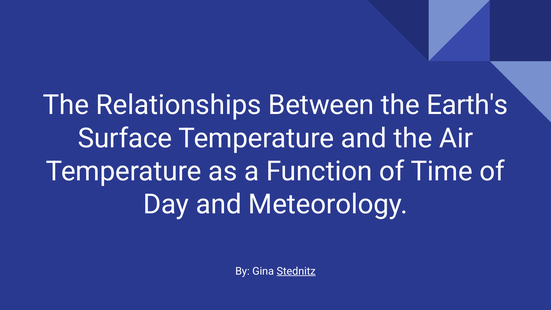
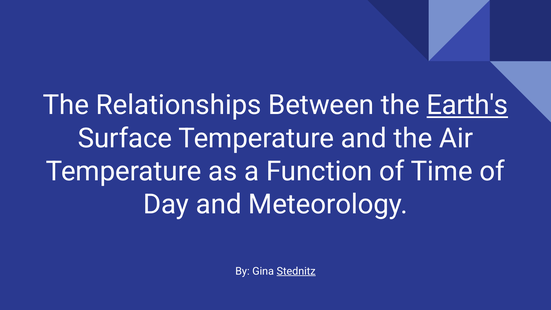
Earth's underline: none -> present
